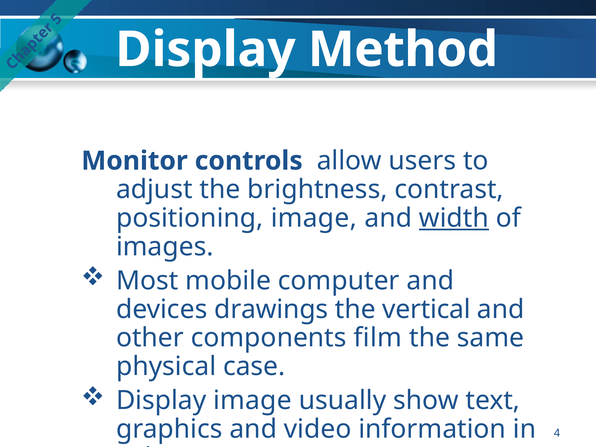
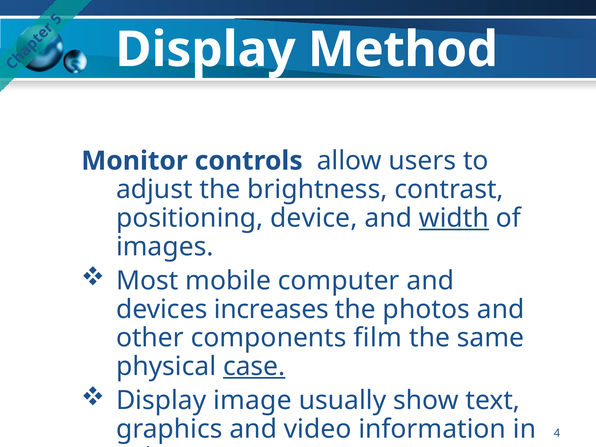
positioning image: image -> device
drawings: drawings -> increases
vertical: vertical -> photos
case underline: none -> present
